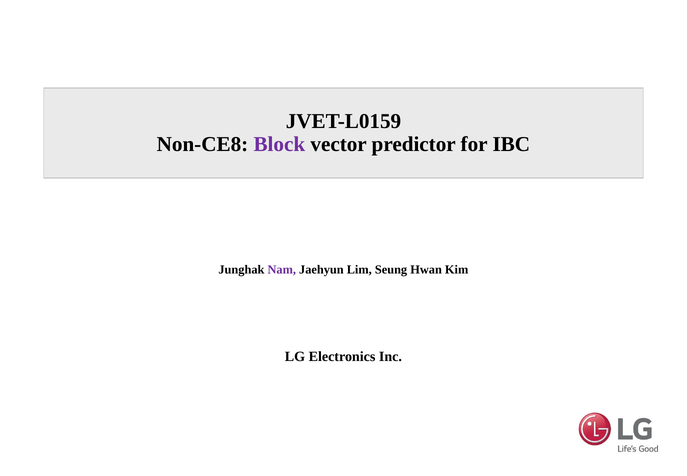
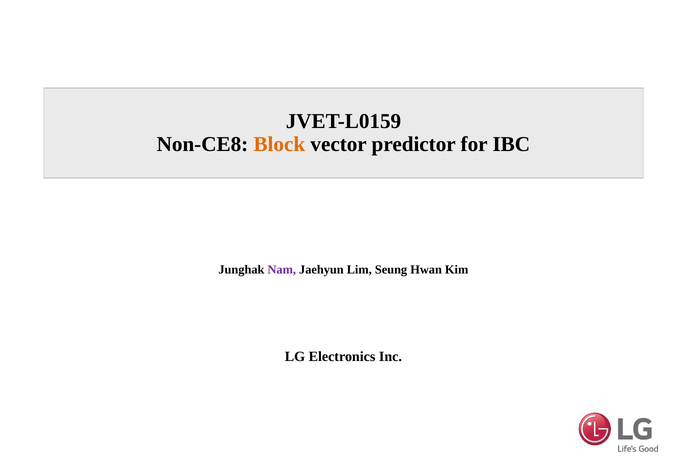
Block colour: purple -> orange
